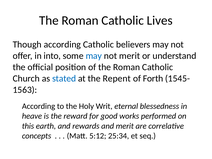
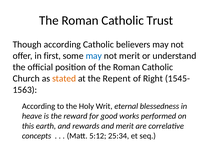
Lives: Lives -> Trust
into: into -> first
stated colour: blue -> orange
Forth: Forth -> Right
